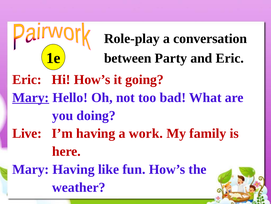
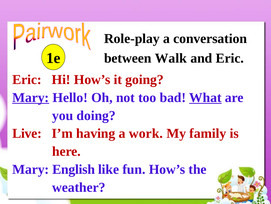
Party: Party -> Walk
What underline: none -> present
Mary Having: Having -> English
